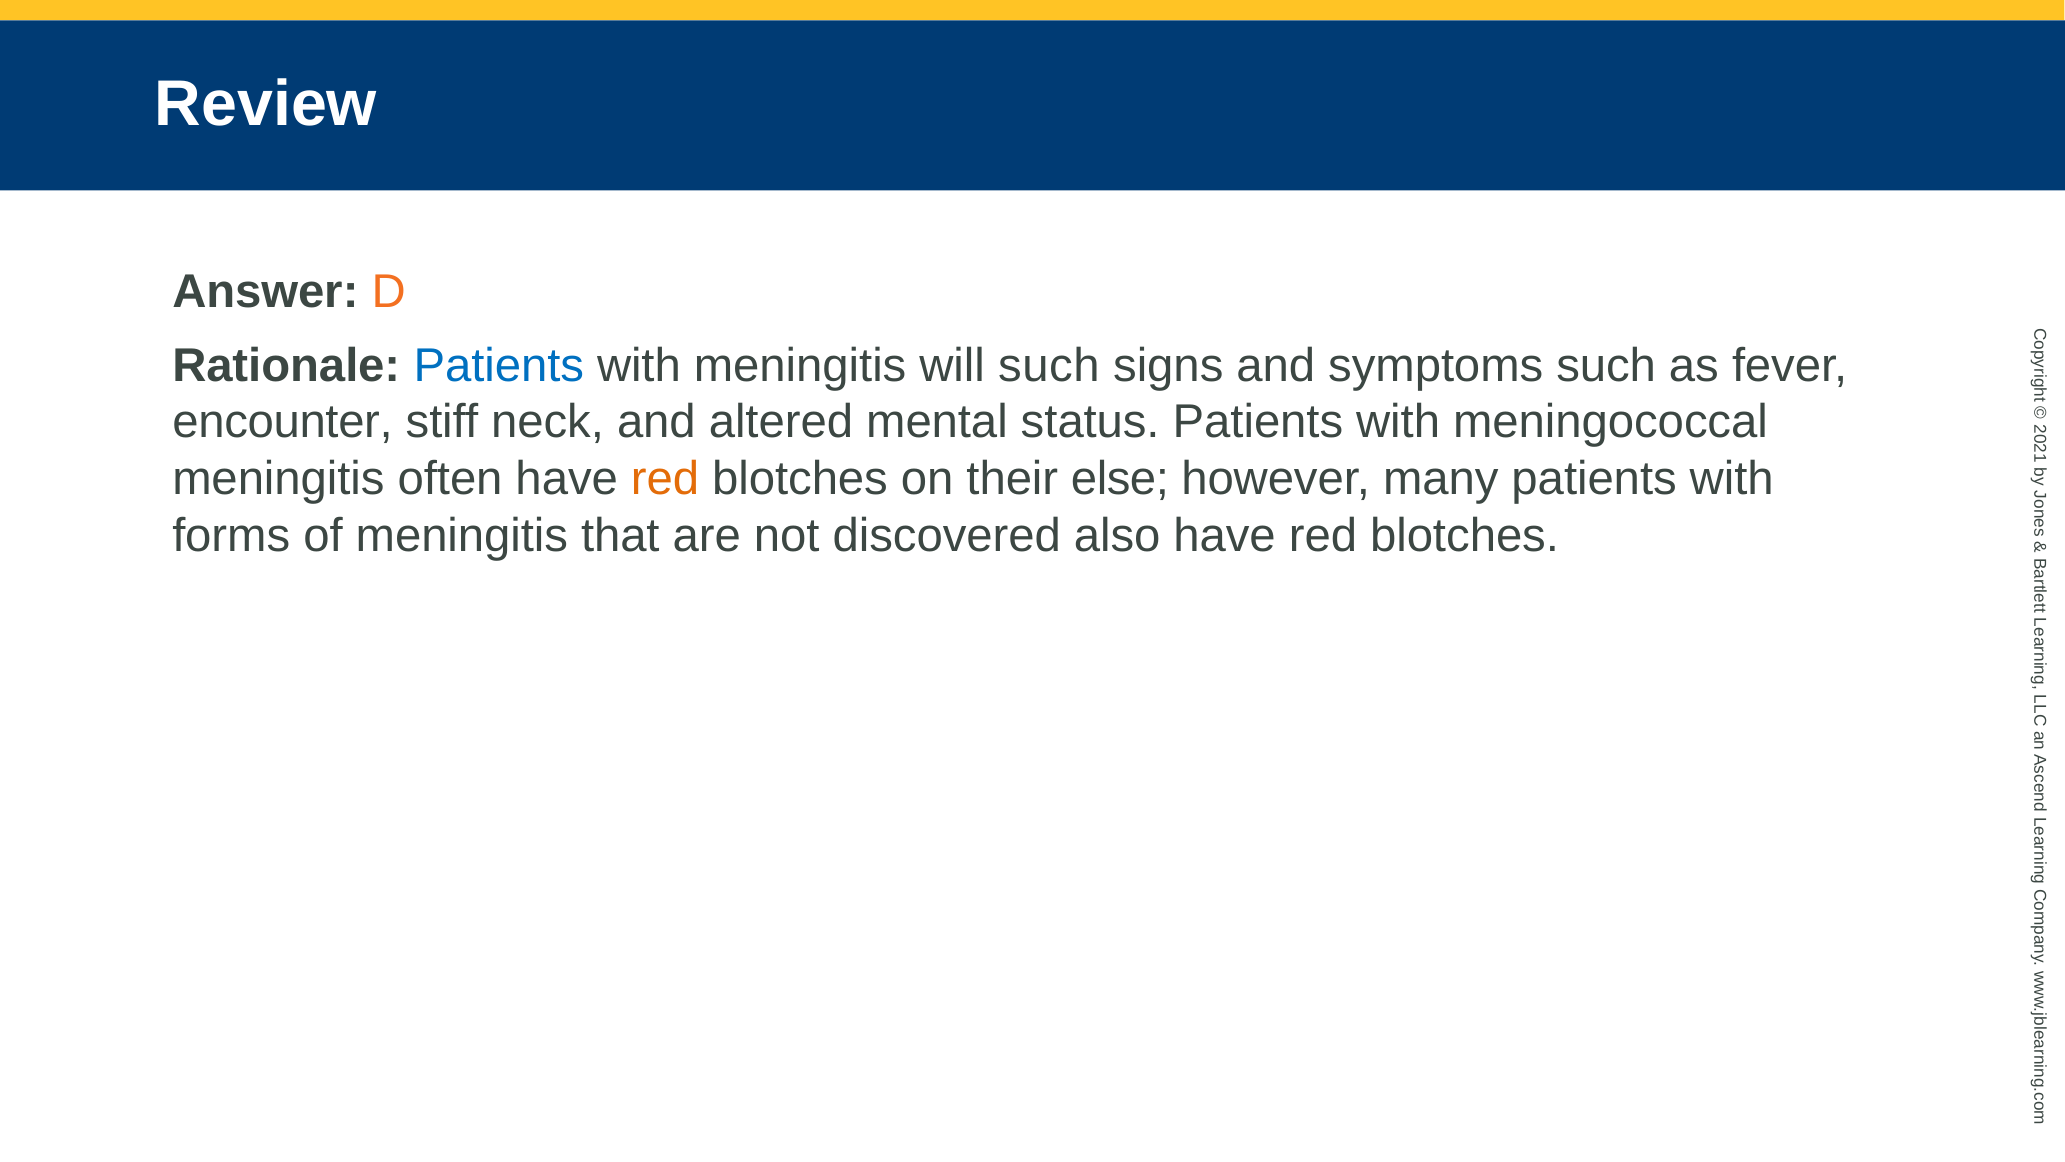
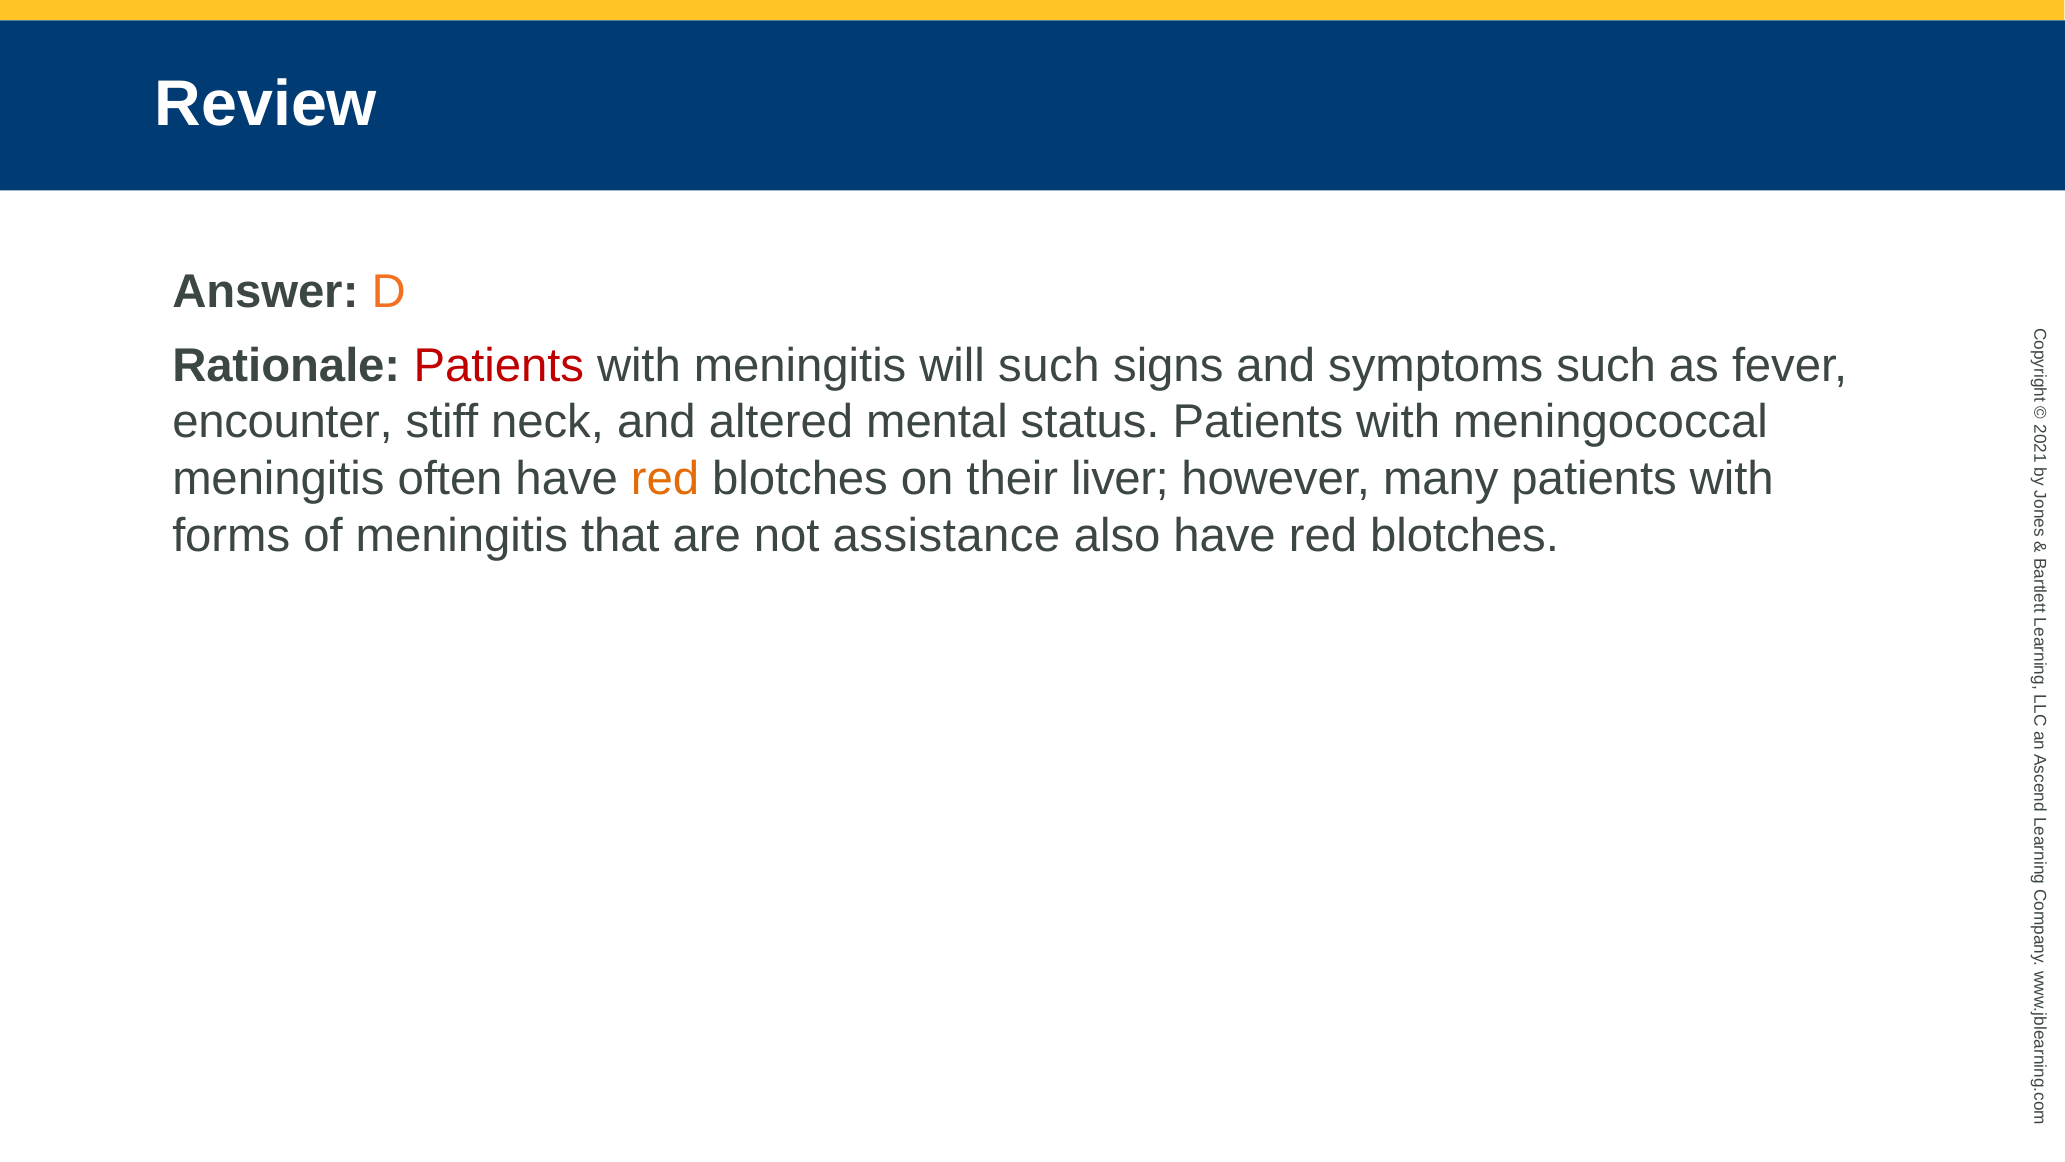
Patients at (499, 365) colour: blue -> red
else: else -> liver
discovered: discovered -> assistance
